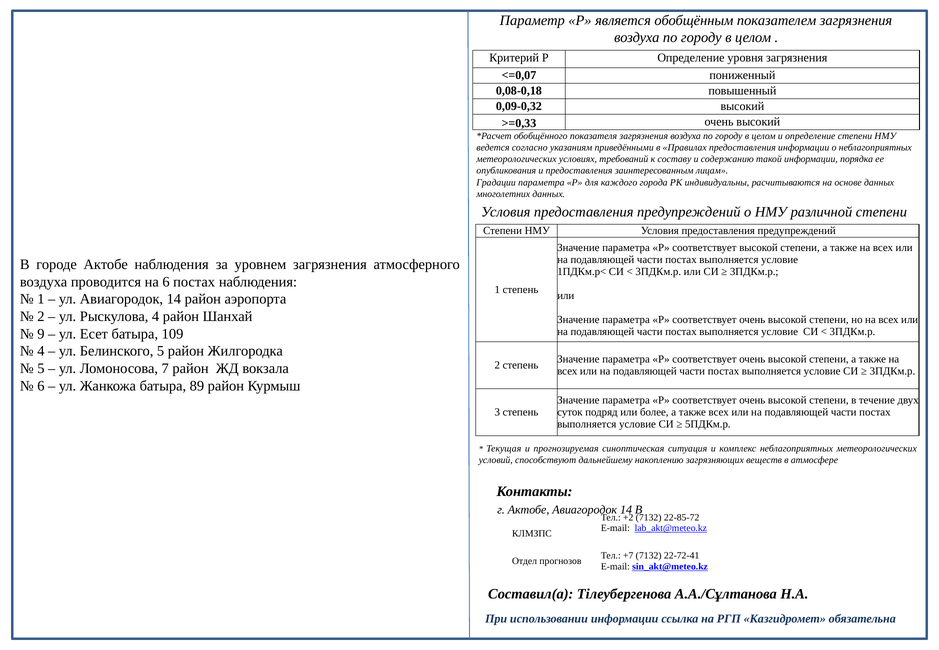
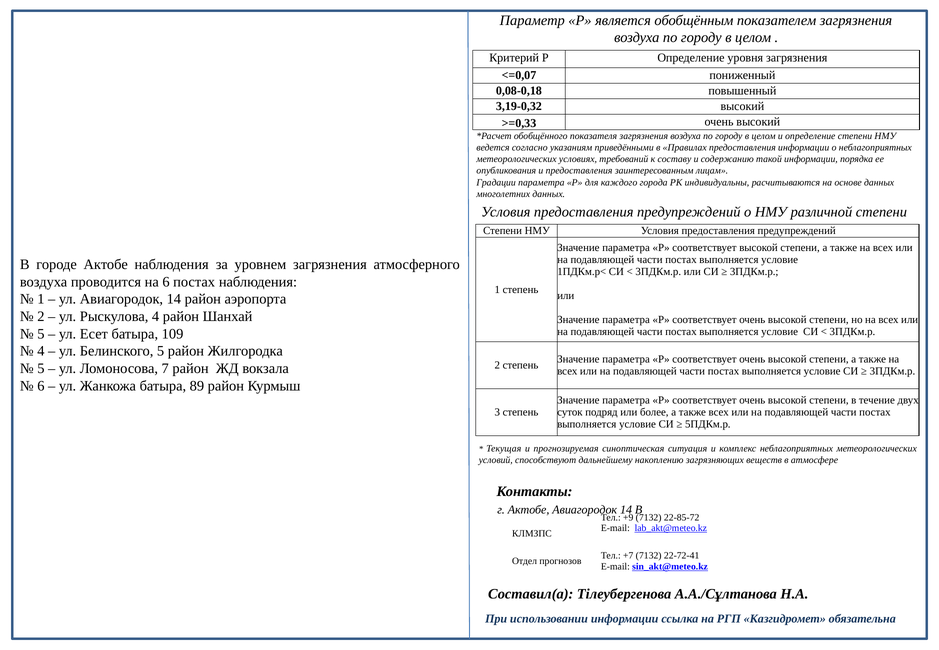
0,09-0,32: 0,09-0,32 -> 3,19-0,32
9 at (41, 334): 9 -> 5
+2: +2 -> +9
